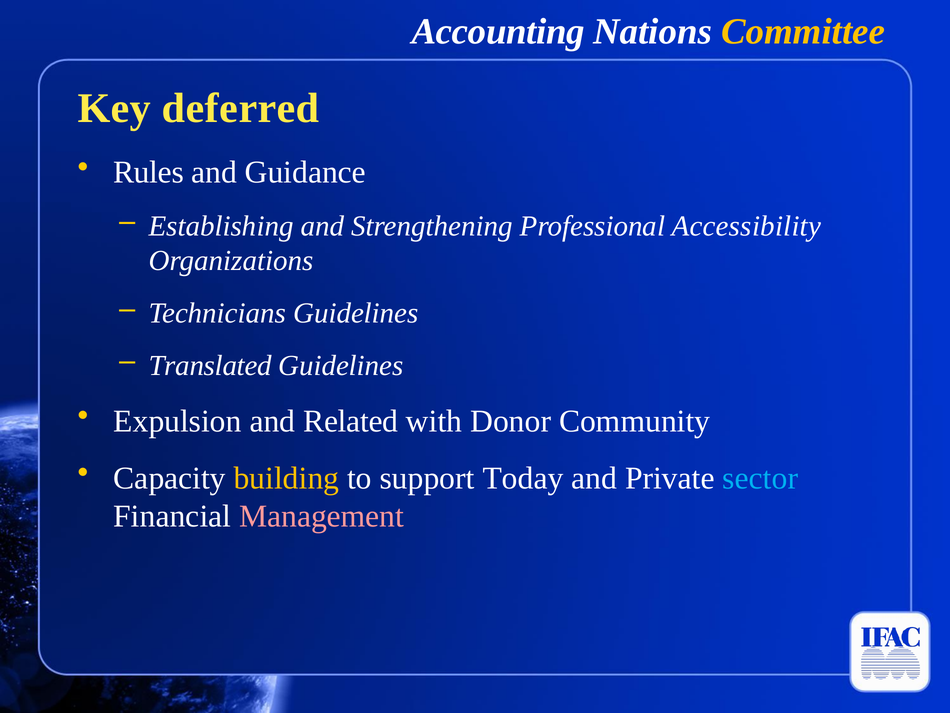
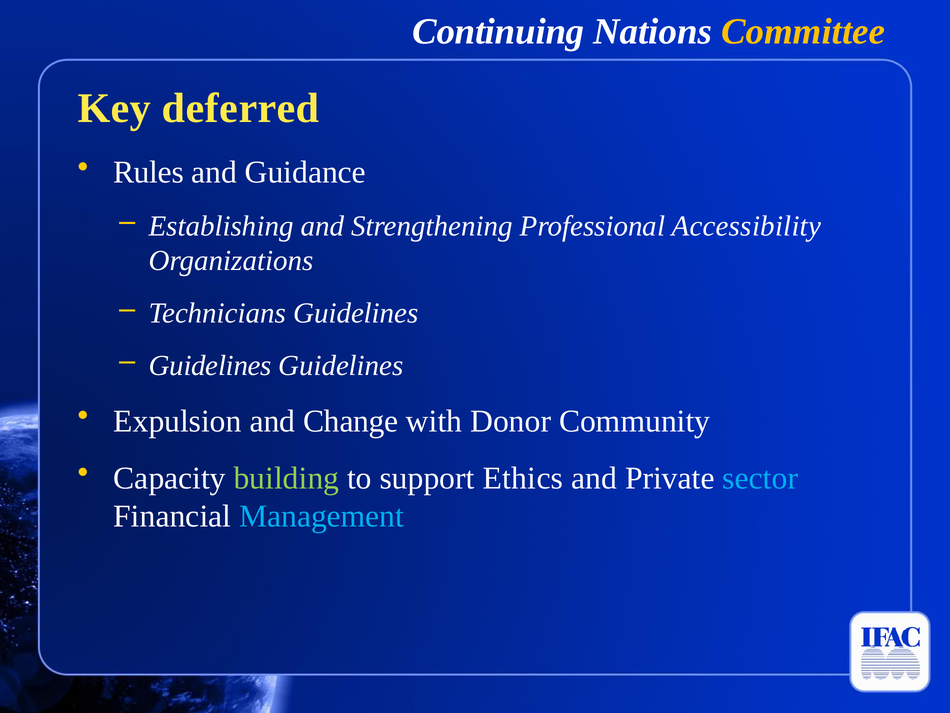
Accounting: Accounting -> Continuing
Translated at (210, 365): Translated -> Guidelines
Related: Related -> Change
building colour: yellow -> light green
Today: Today -> Ethics
Management colour: pink -> light blue
